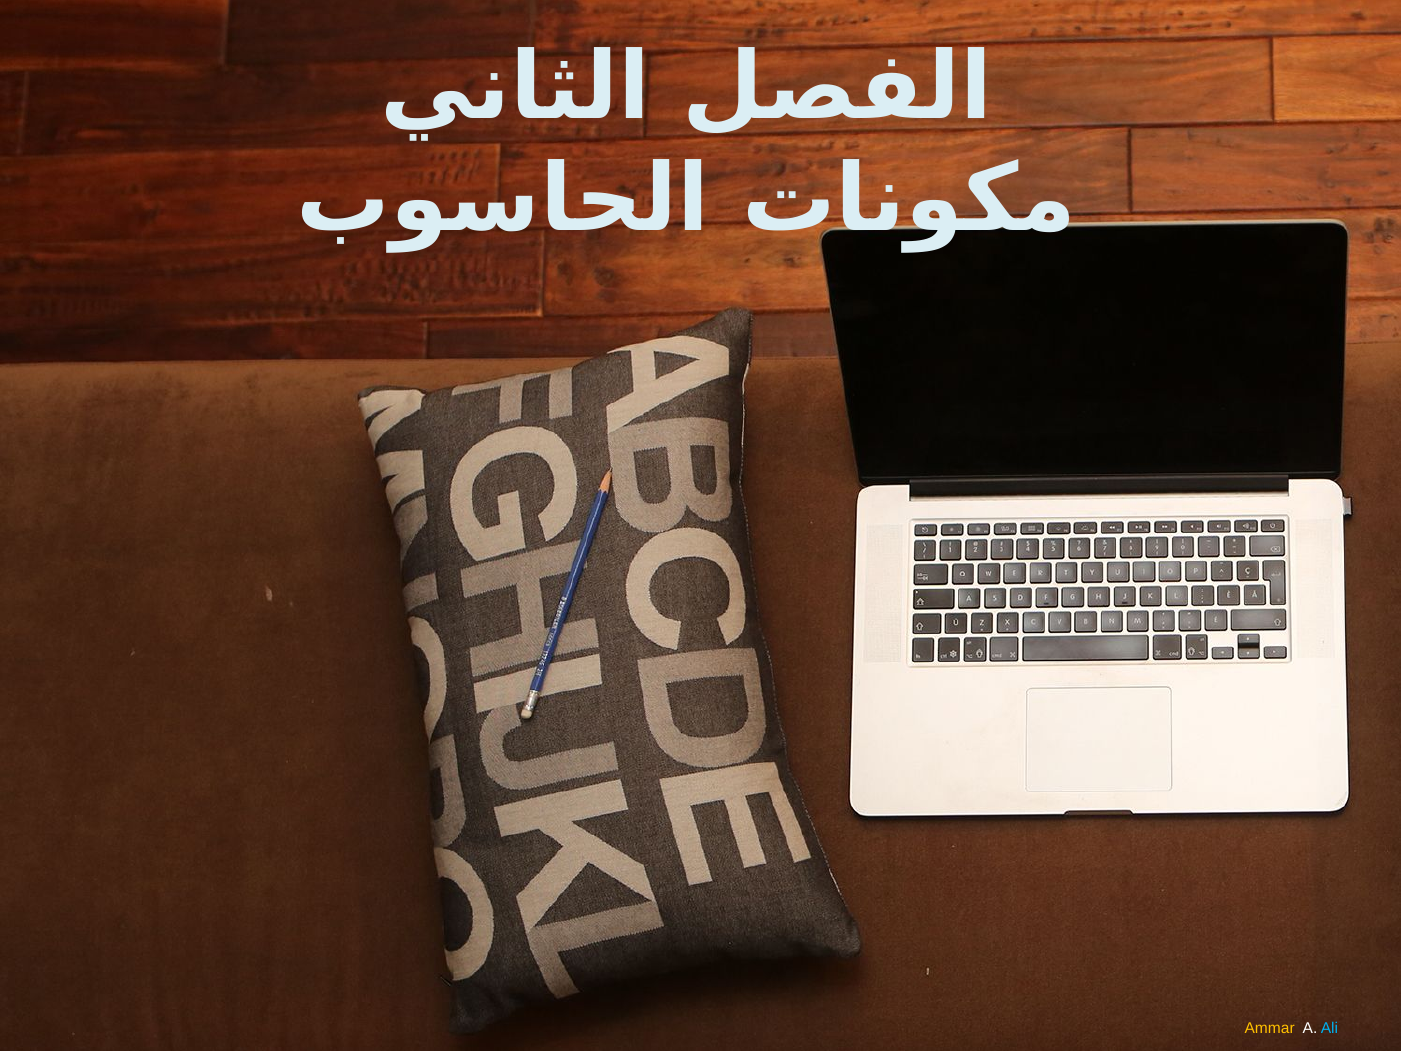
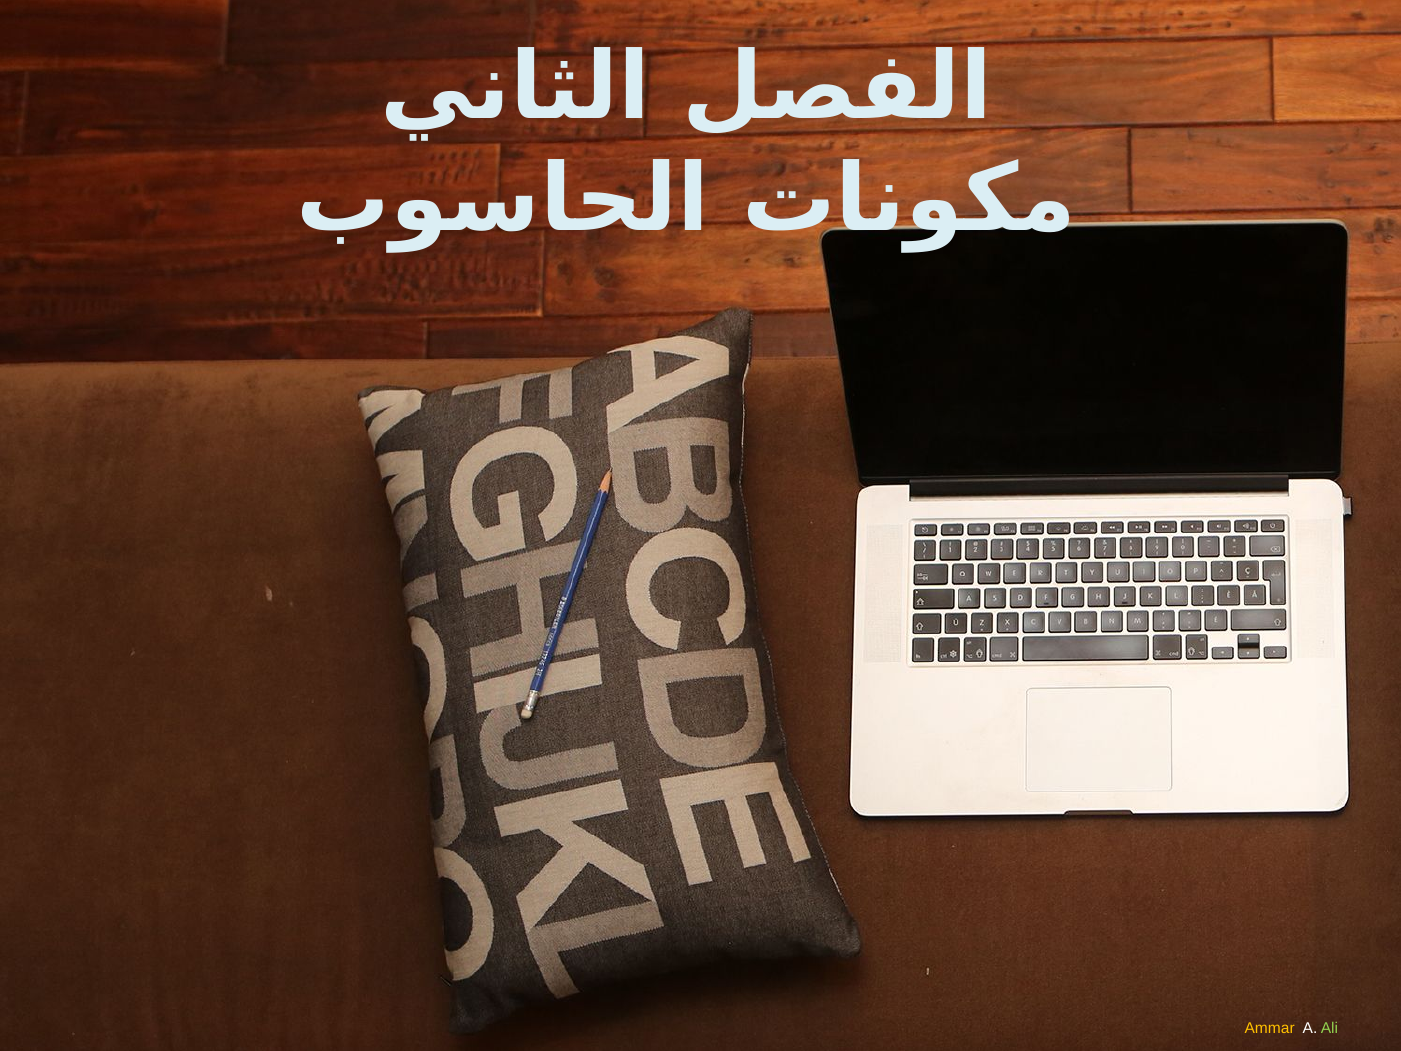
Ali colour: light blue -> light green
